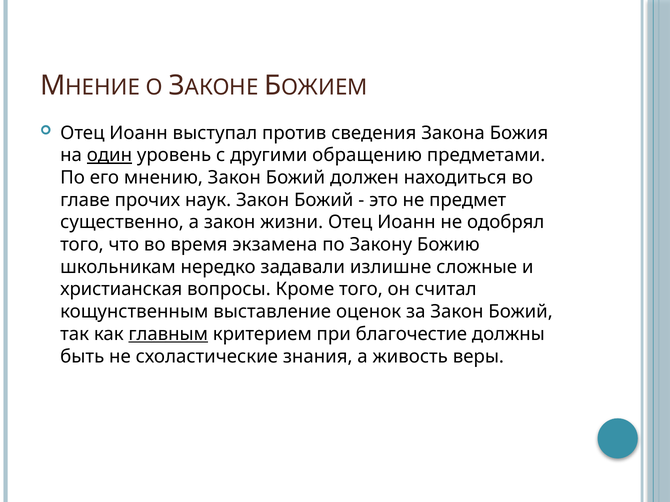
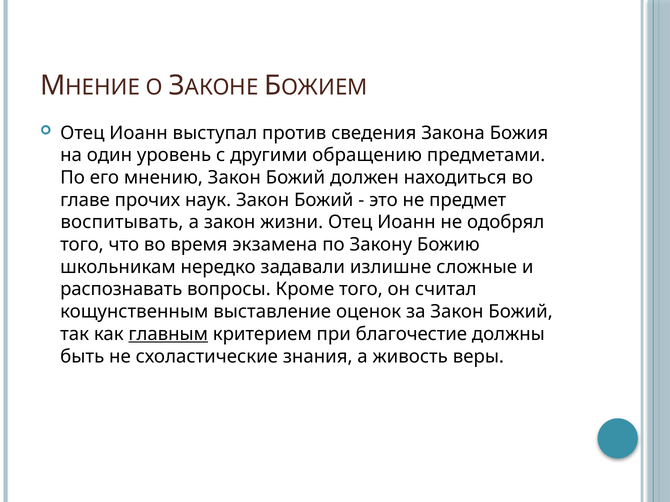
один underline: present -> none
существенно: существенно -> воспитывать
христианская: христианская -> распознавать
